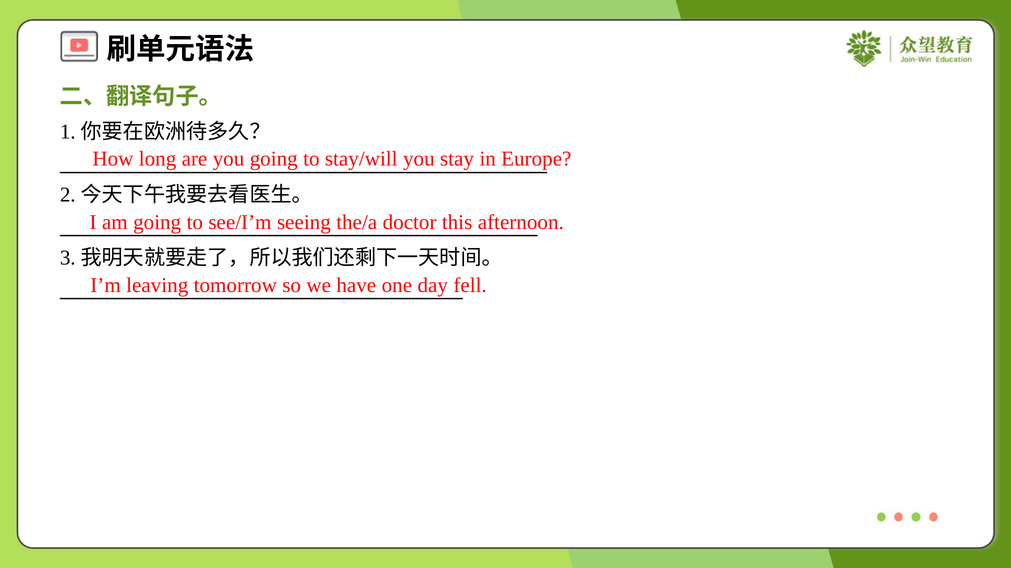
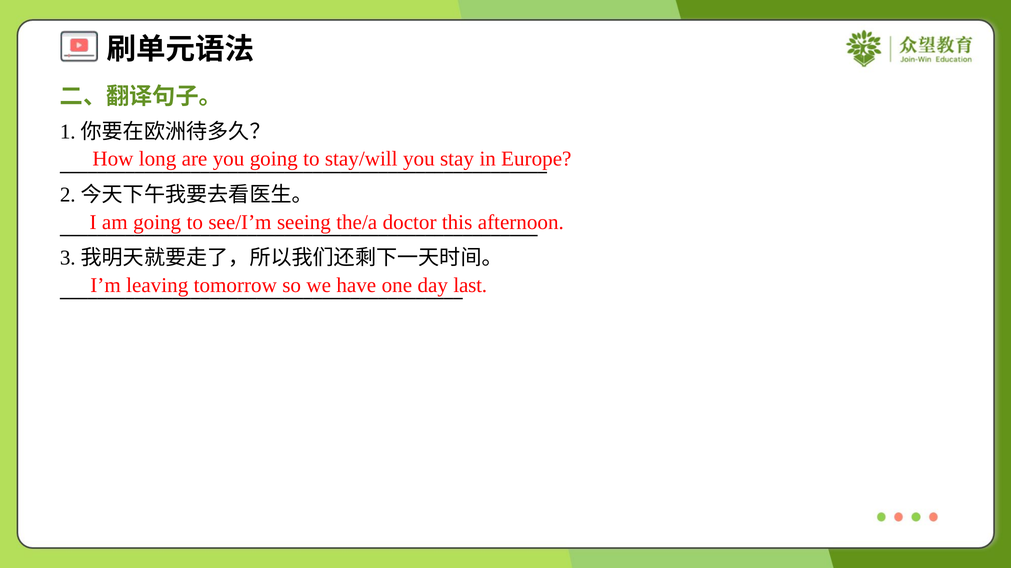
fell: fell -> last
